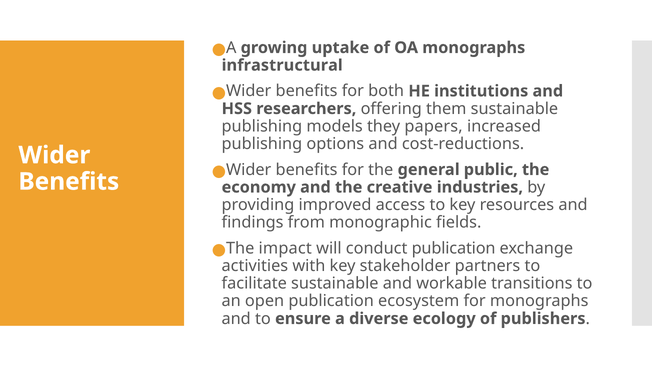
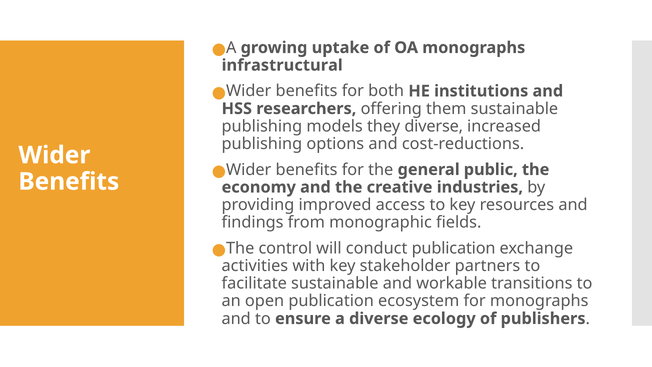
they papers: papers -> diverse
impact: impact -> control
